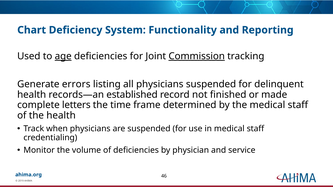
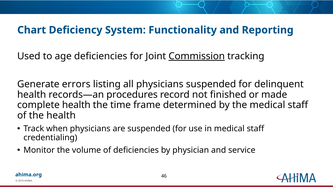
age underline: present -> none
established: established -> procedures
complete letters: letters -> health
